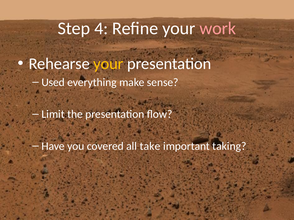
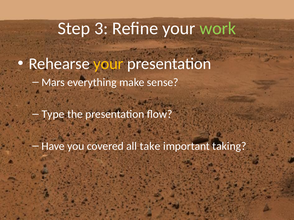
4: 4 -> 3
work colour: pink -> light green
Used: Used -> Mars
Limit: Limit -> Type
